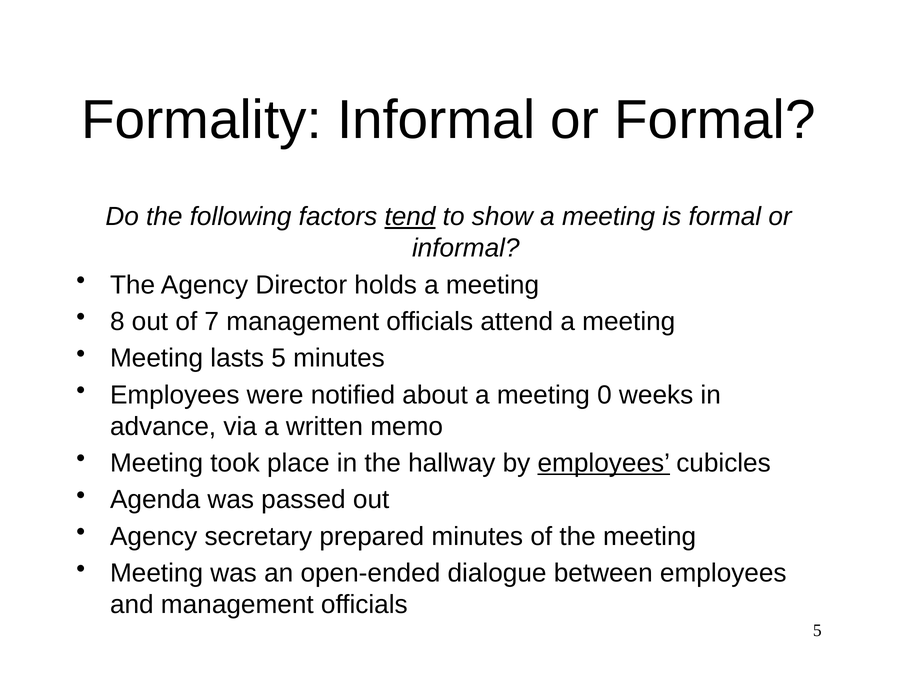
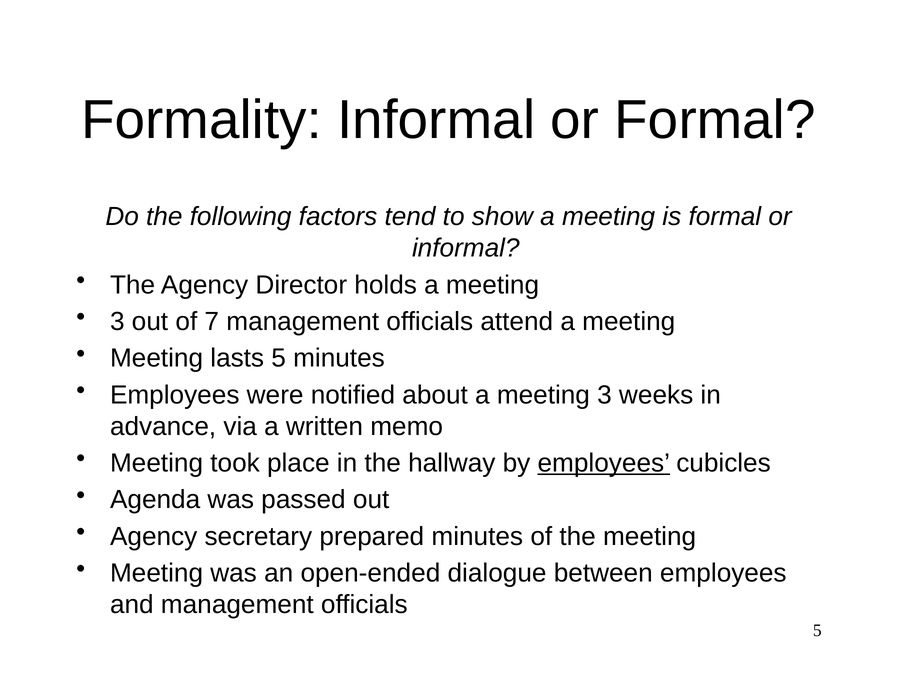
tend underline: present -> none
8 at (117, 321): 8 -> 3
meeting 0: 0 -> 3
